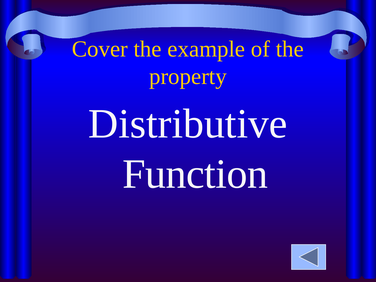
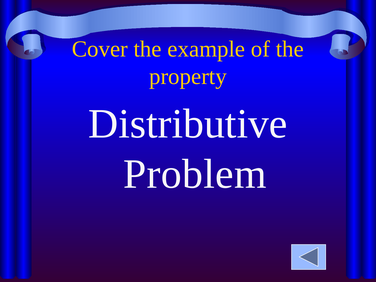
Function: Function -> Problem
